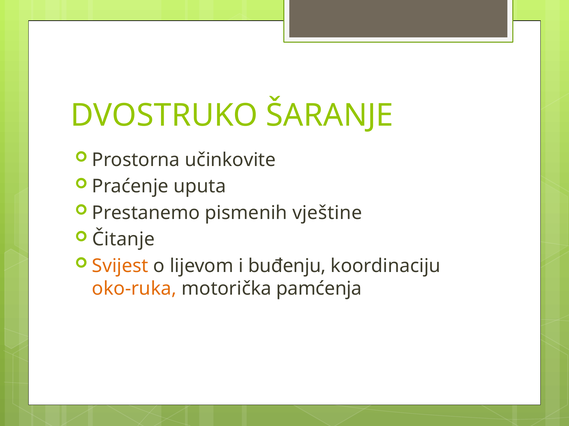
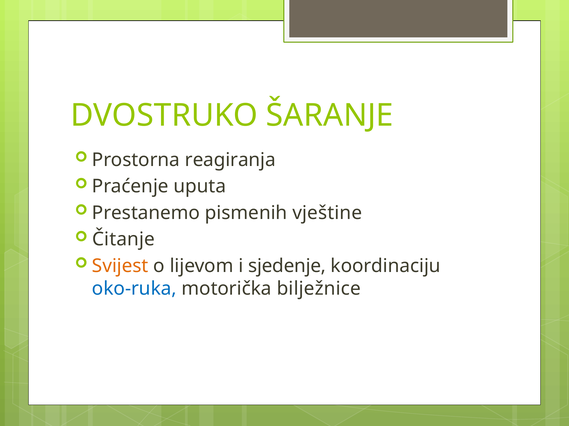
učinkovite: učinkovite -> reagiranja
buđenju: buđenju -> sjedenje
oko-ruka colour: orange -> blue
pamćenja: pamćenja -> bilježnice
